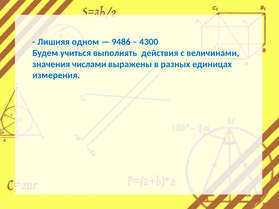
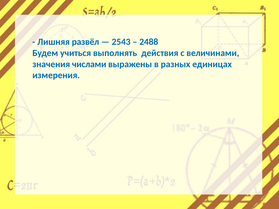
одном: одном -> развёл
9486: 9486 -> 2543
4300: 4300 -> 2488
